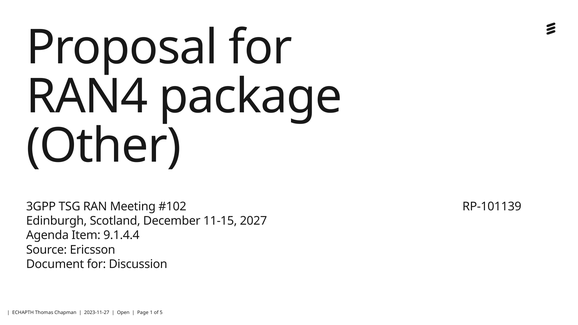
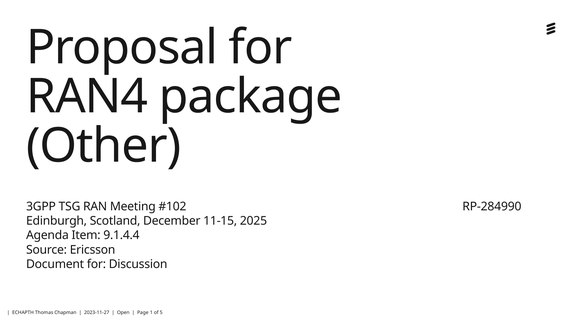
RP-101139: RP-101139 -> RP-284990
2027: 2027 -> 2025
